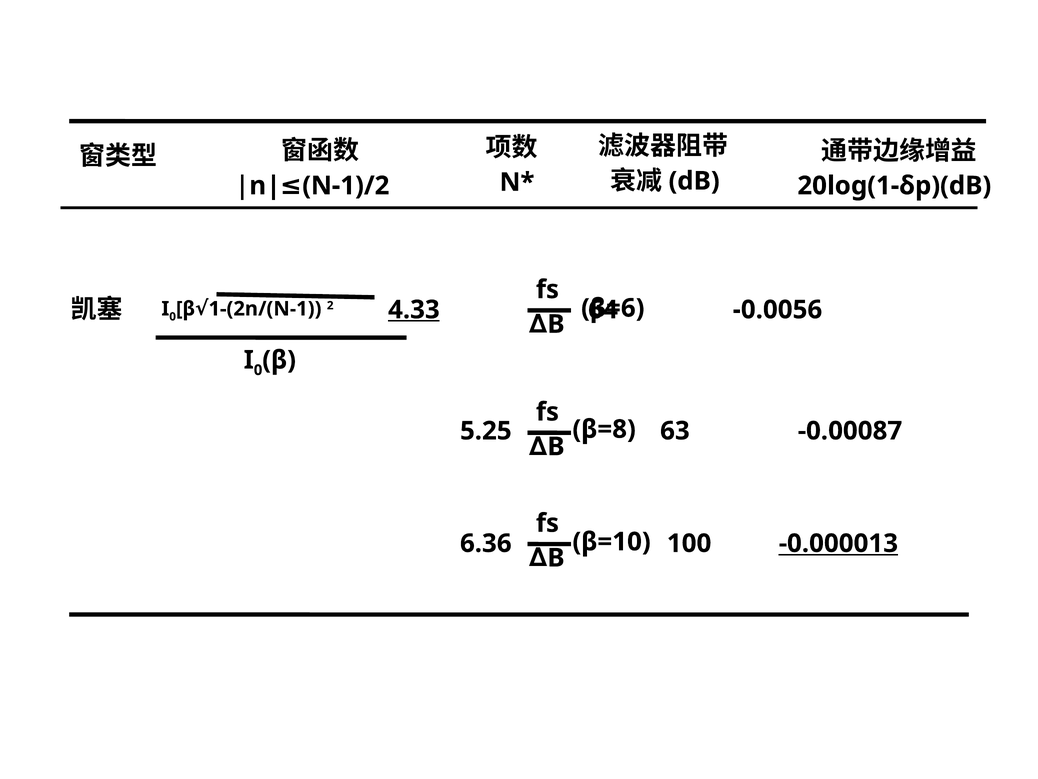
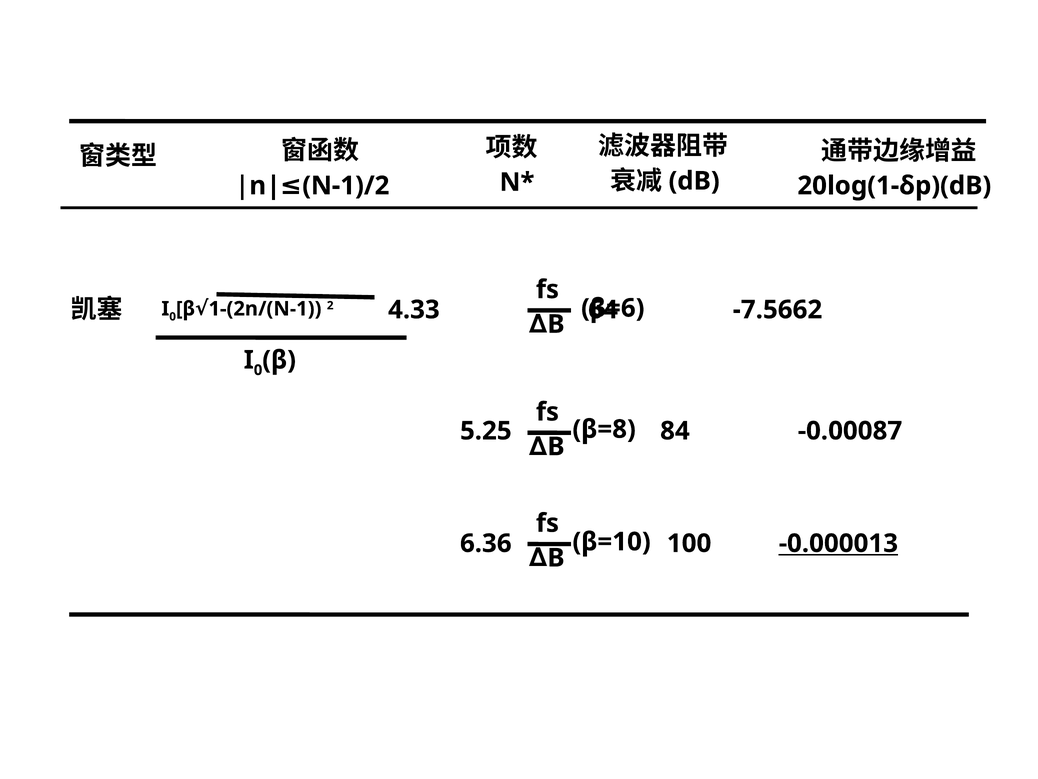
4.33 underline: present -> none
-0.0056: -0.0056 -> -7.5662
63: 63 -> 84
